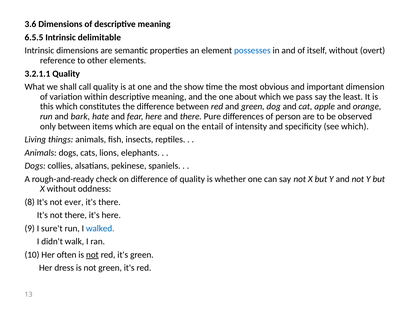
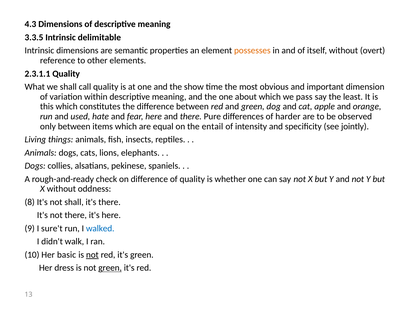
3.6: 3.6 -> 4.3
6.5.5: 6.5.5 -> 3.3.5
possesses colour: blue -> orange
3.2.1.1: 3.2.1.1 -> 2.3.1.1
bark: bark -> used
person: person -> harder
see which: which -> jointly
not ever: ever -> shall
often: often -> basic
green at (110, 267) underline: none -> present
